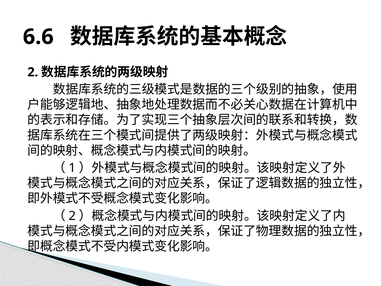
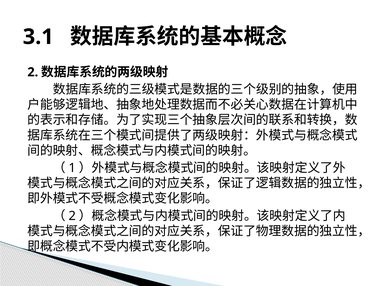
6.6: 6.6 -> 3.1
